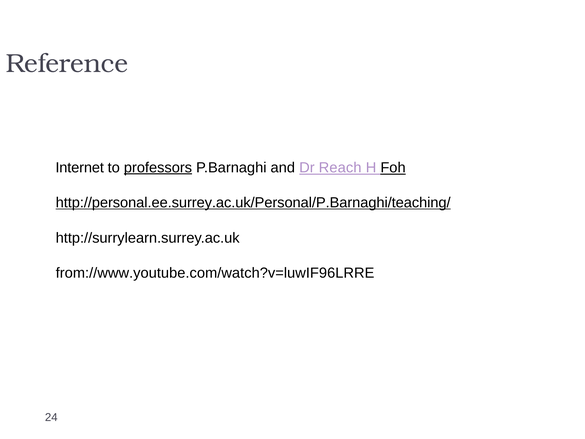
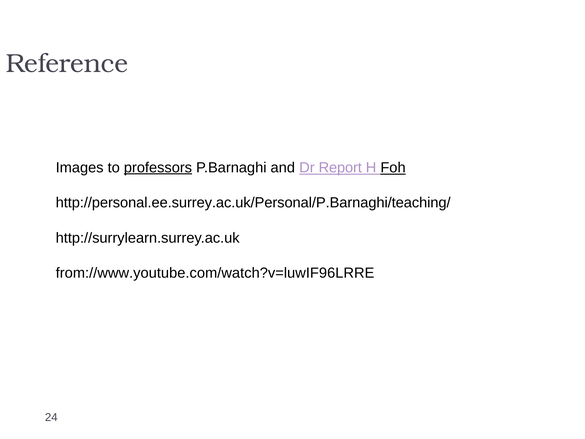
Internet: Internet -> Images
Reach: Reach -> Report
http://personal.ee.surrey.ac.uk/Personal/P.Barnaghi/teaching/ underline: present -> none
